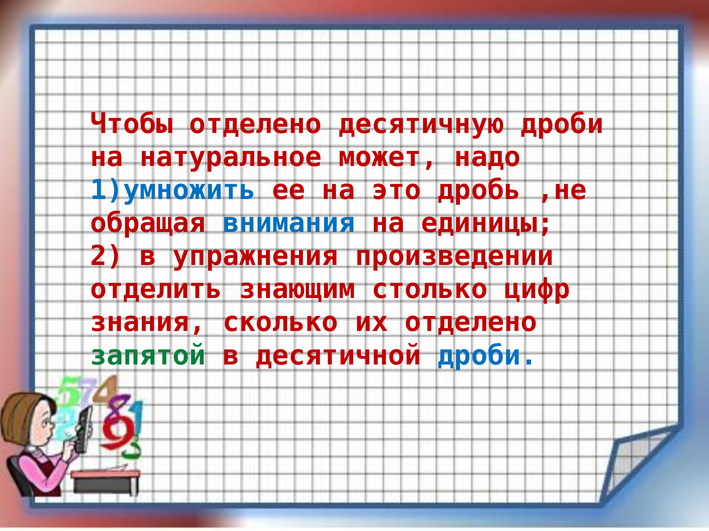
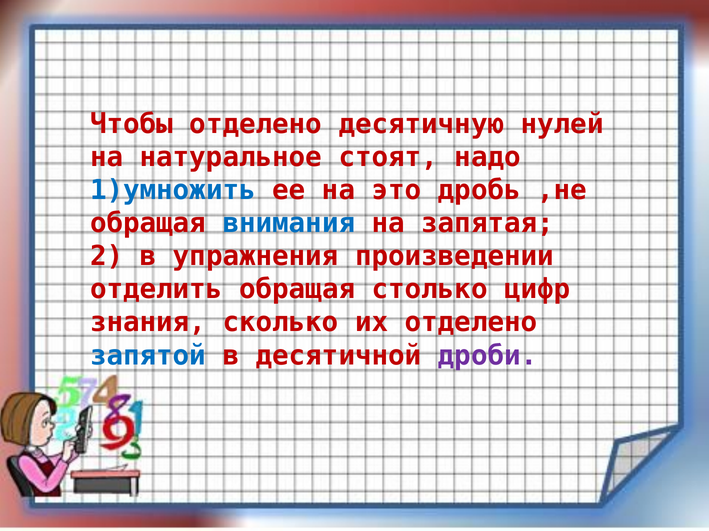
десятичную дроби: дроби -> нулей
может: может -> стоят
единицы: единицы -> запятая
отделить знающим: знающим -> обращая
запятой colour: green -> blue
дроби at (488, 356) colour: blue -> purple
